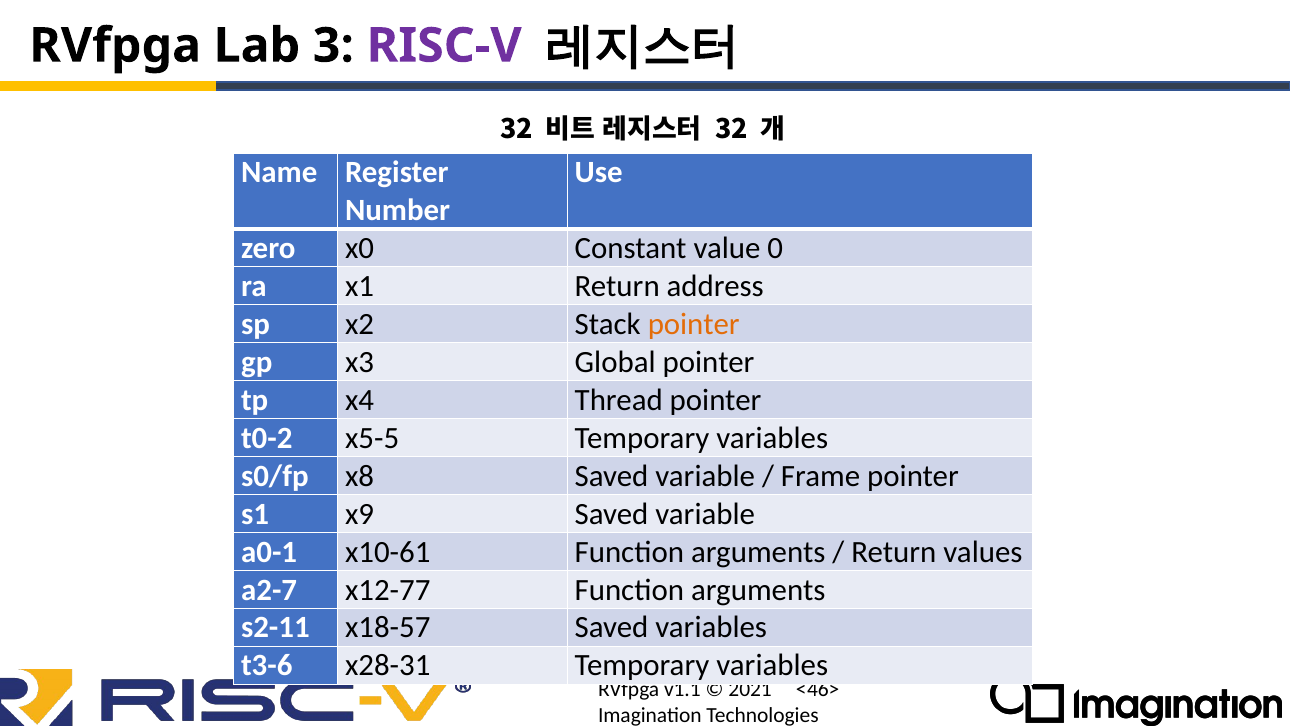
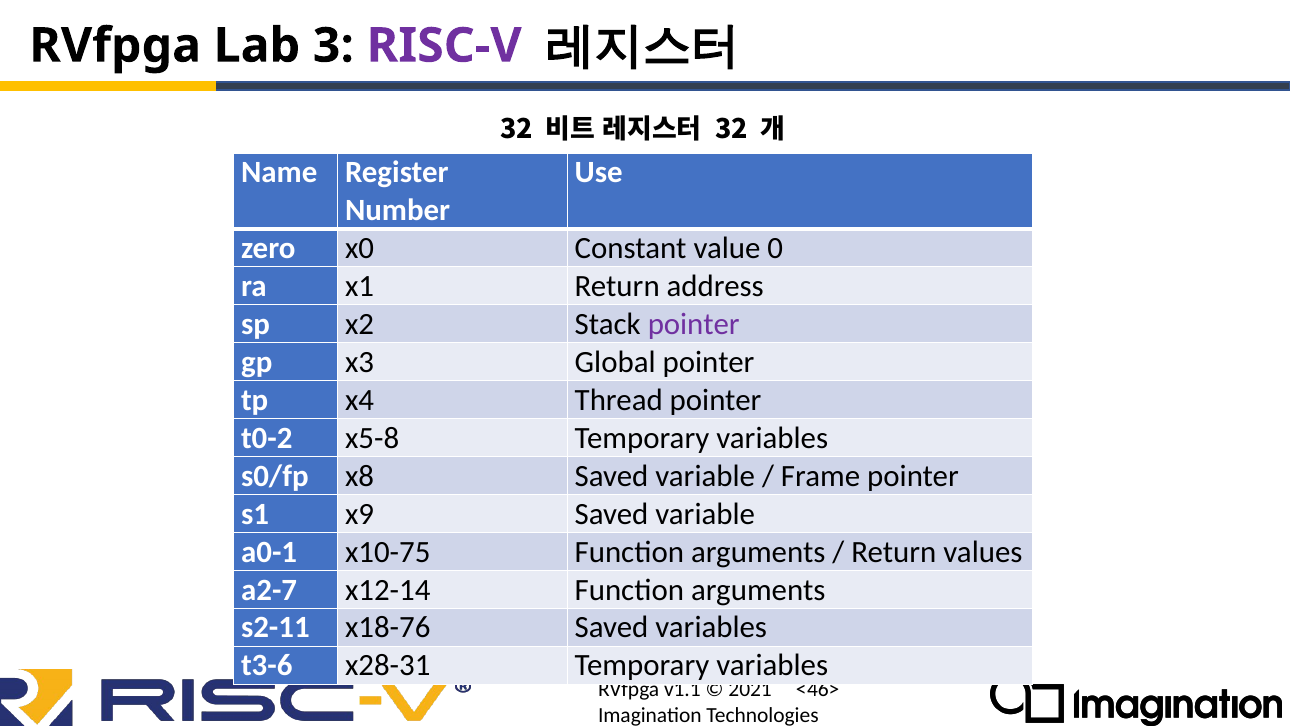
pointer at (694, 324) colour: orange -> purple
x5-5: x5-5 -> x5-8
x10-61: x10-61 -> x10-75
x12-77: x12-77 -> x12-14
x18-57: x18-57 -> x18-76
